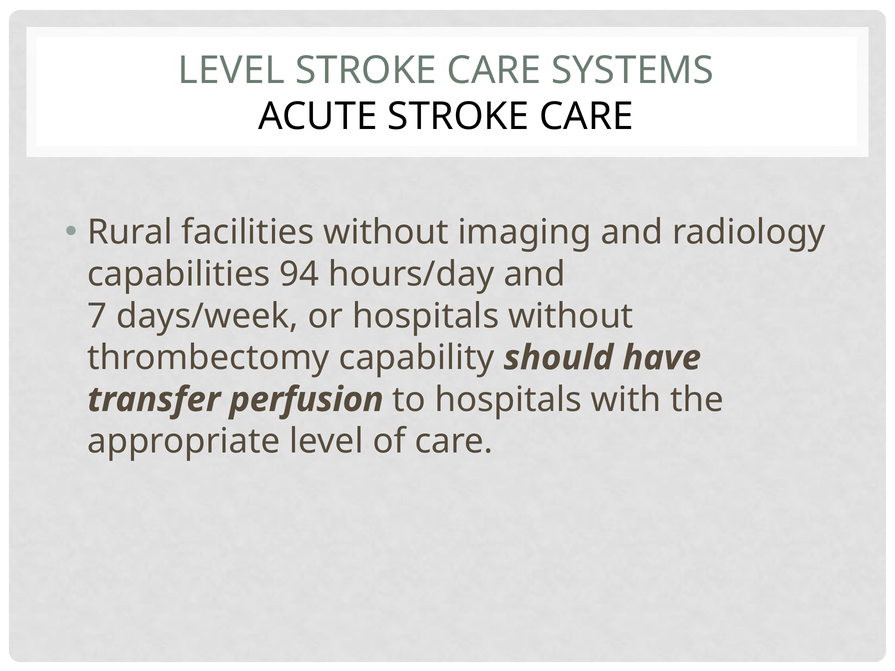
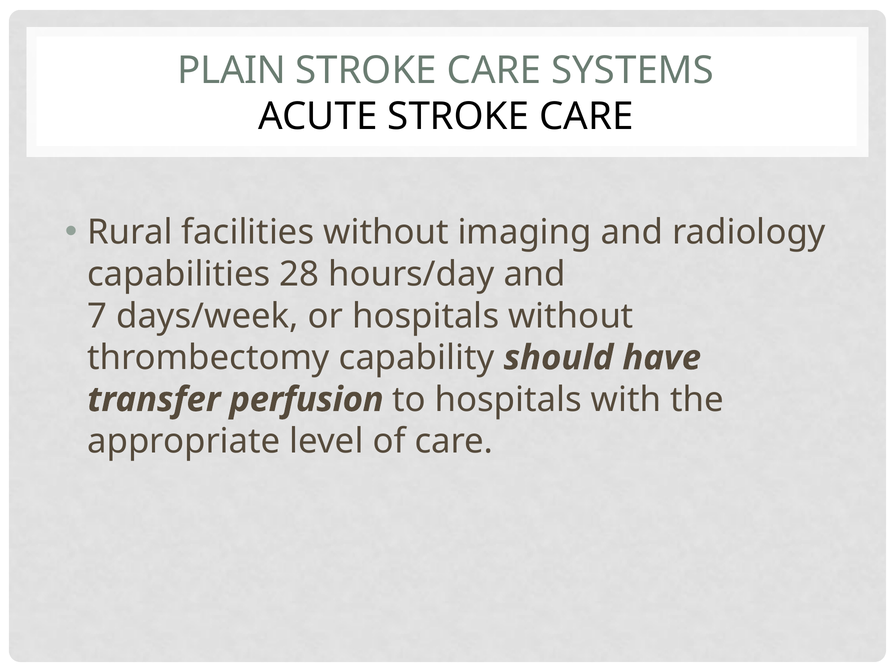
LEVEL at (231, 70): LEVEL -> PLAIN
94: 94 -> 28
